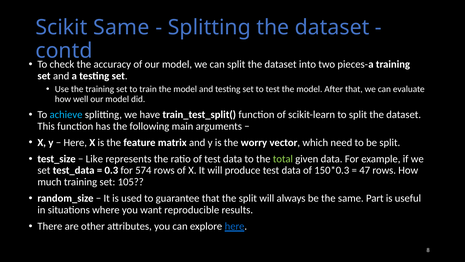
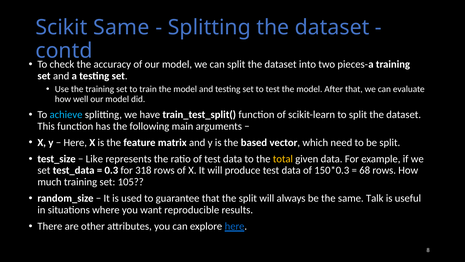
worry: worry -> based
total colour: light green -> yellow
574: 574 -> 318
47: 47 -> 68
Part: Part -> Talk
